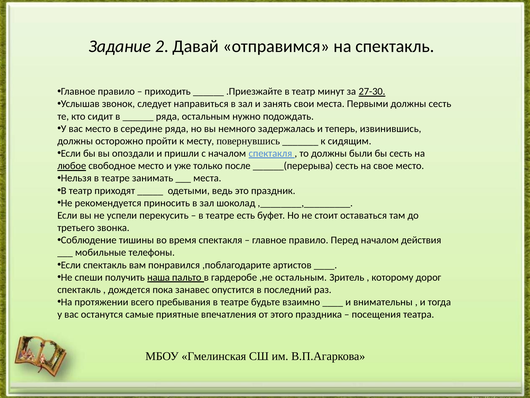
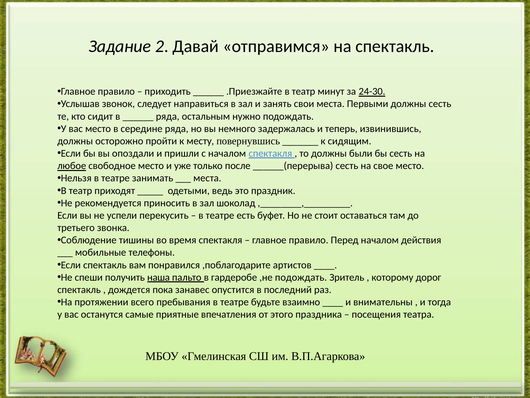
27-30: 27-30 -> 24-30
,не остальным: остальным -> подождать
